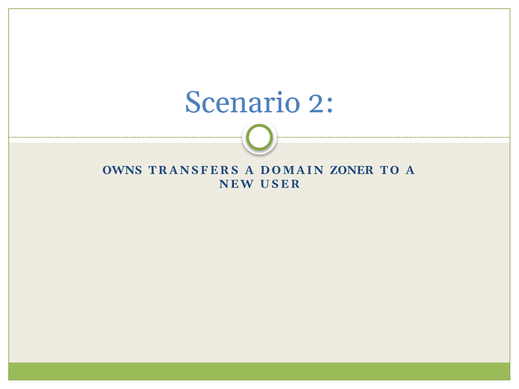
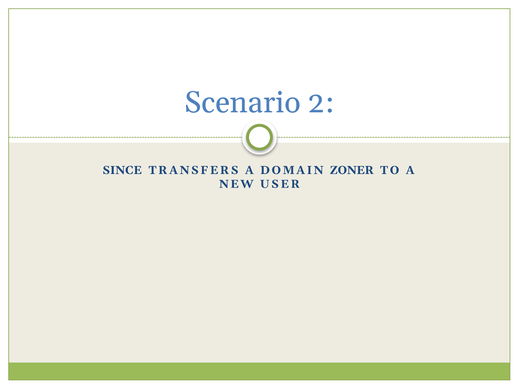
OWNS: OWNS -> SINCE
